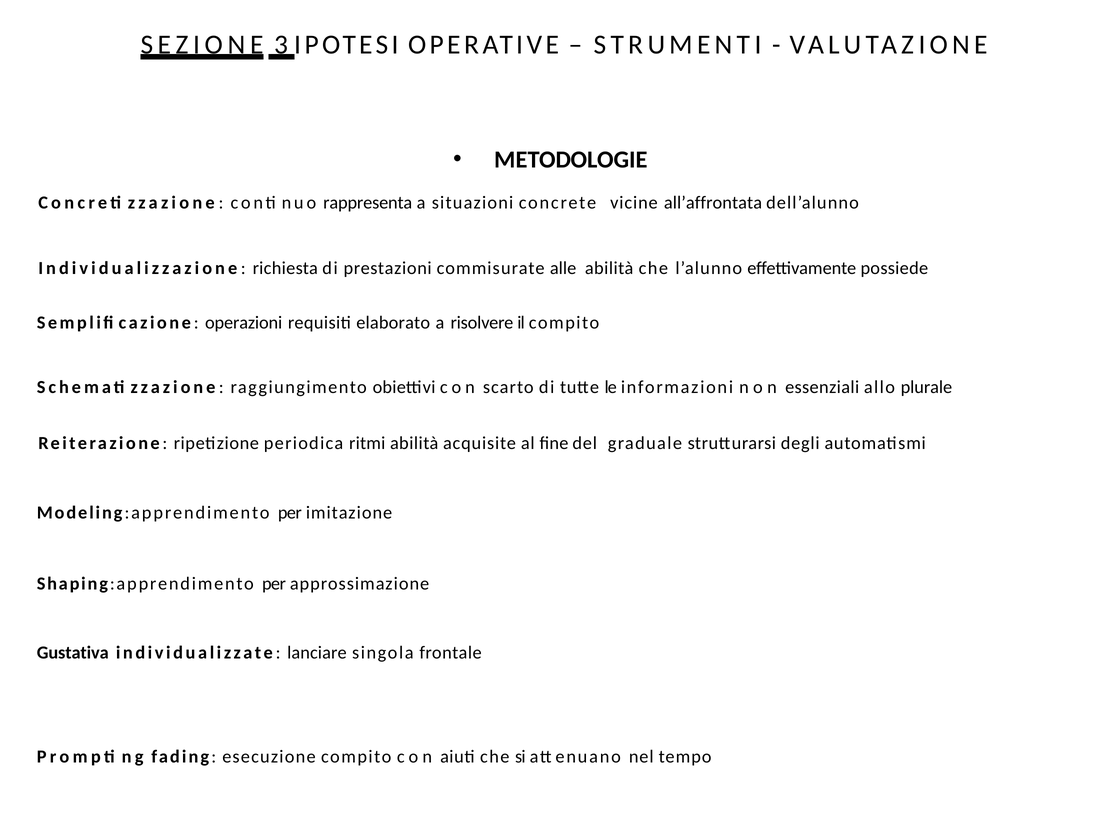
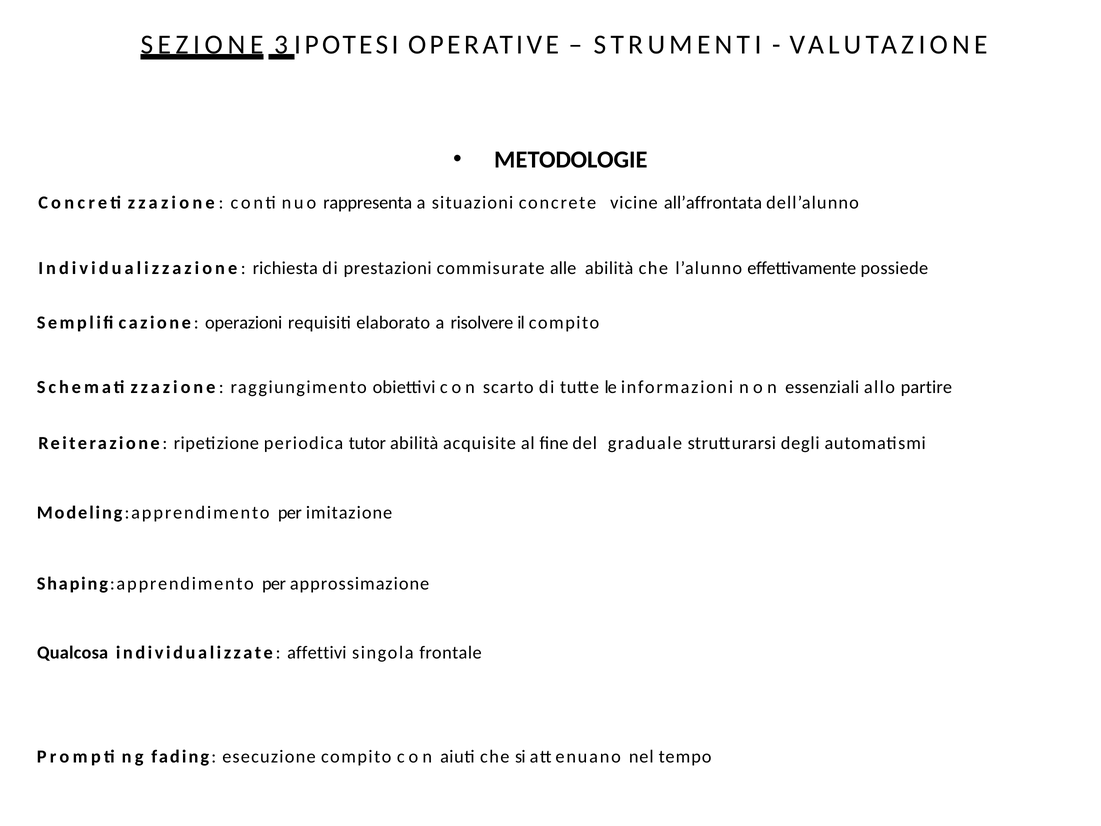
plurale: plurale -> partire
ritmi: ritmi -> tutor
Gustativa: Gustativa -> Qualcosa
lanciare: lanciare -> affettivi
